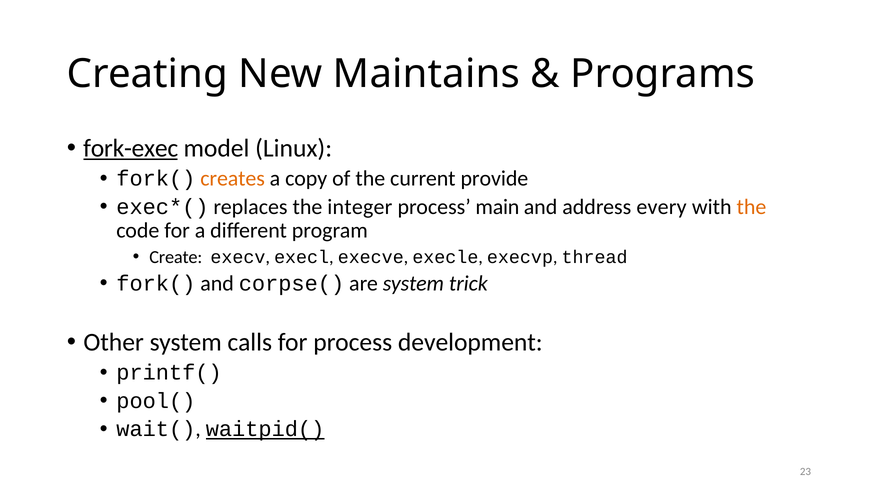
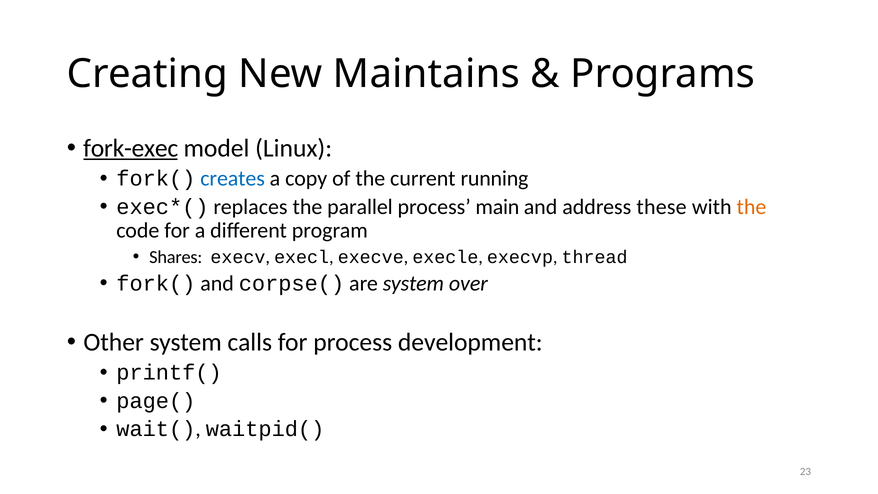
creates colour: orange -> blue
provide: provide -> running
integer: integer -> parallel
every: every -> these
Create: Create -> Shares
trick: trick -> over
pool(: pool( -> page(
waitpid( underline: present -> none
